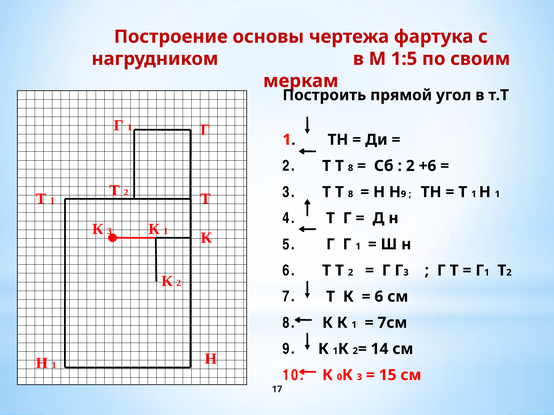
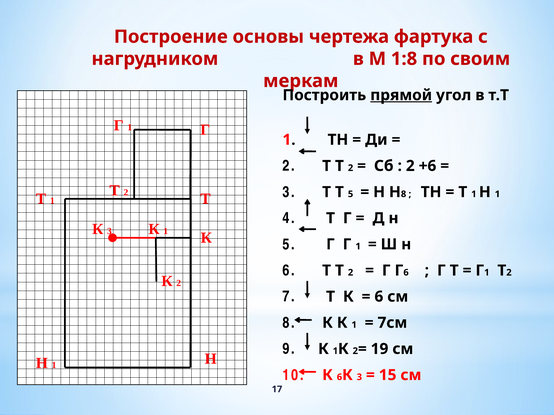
1:5: 1:5 -> 1:8
прямой underline: none -> present
2 Т Т 8: 8 -> 2
3 Т Т 8: 8 -> 5
Н 9: 9 -> 8
Г 3: 3 -> 6
14: 14 -> 19
К 0: 0 -> 6
